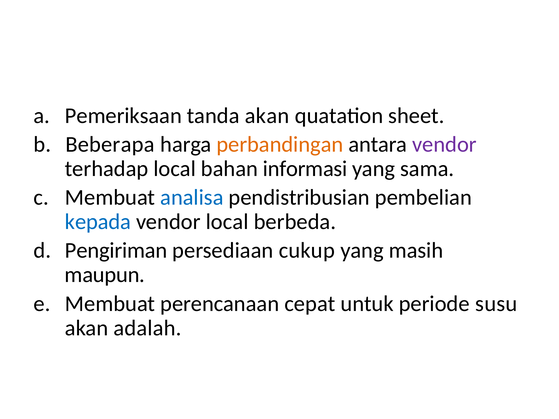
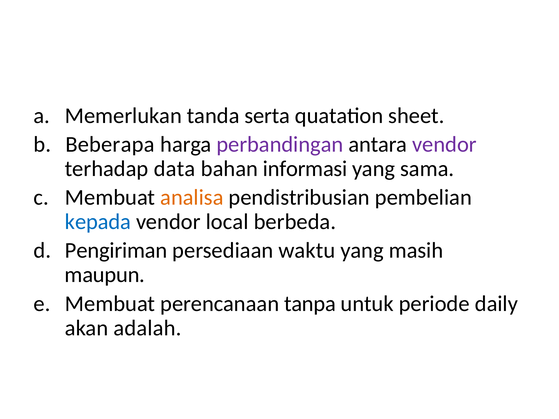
Pemeriksaan: Pemeriksaan -> Memerlukan
tanda akan: akan -> serta
perbandingan colour: orange -> purple
terhadap local: local -> data
analisa colour: blue -> orange
cukup: cukup -> waktu
cepat: cepat -> tanpa
susu: susu -> daily
